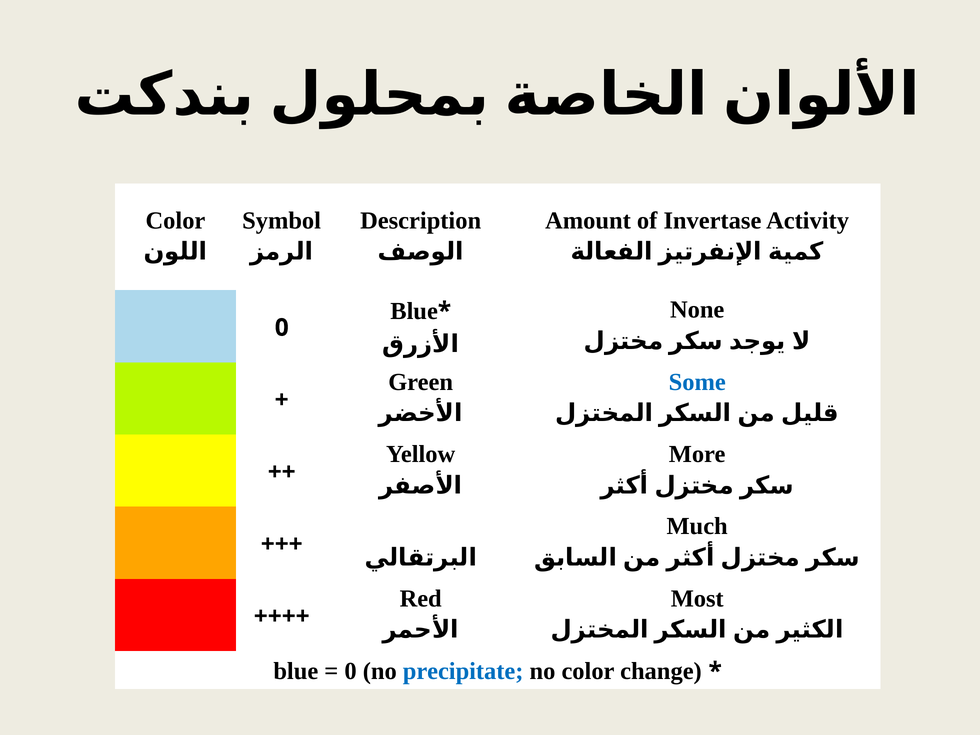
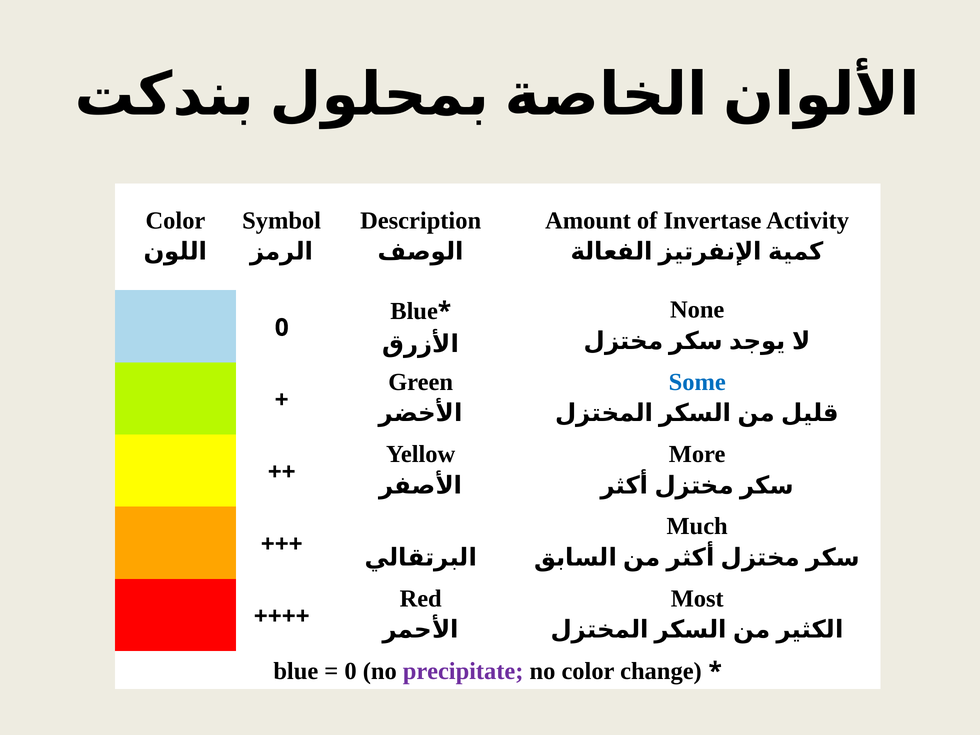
precipitate colour: blue -> purple
